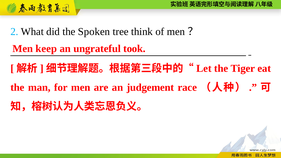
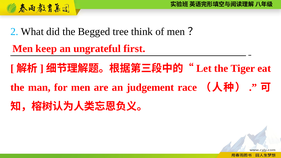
Spoken: Spoken -> Begged
took: took -> first
